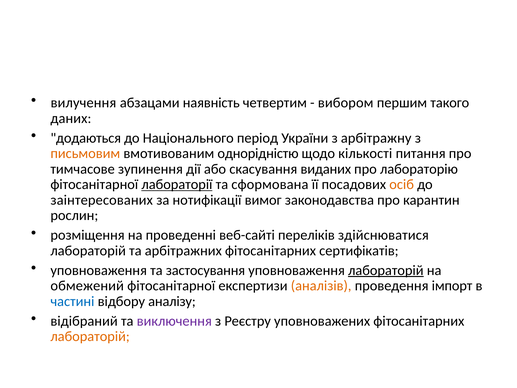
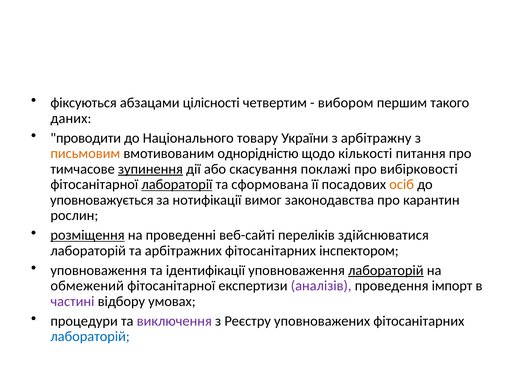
вилучення: вилучення -> фіксуються
наявність: наявність -> цілісності
додаються: додаються -> проводити
період: період -> товару
зупинення underline: none -> present
виданих: виданих -> поклажі
лабораторію: лабораторію -> вибірковості
заінтересованих: заінтересованих -> уповноважується
розміщення underline: none -> present
сертифікатів: сертифікатів -> інспектором
застосування: застосування -> ідентифікації
аналізів colour: orange -> purple
частині colour: blue -> purple
аналізу: аналізу -> умовах
відібраний: відібраний -> процедури
лабораторій at (90, 336) colour: orange -> blue
